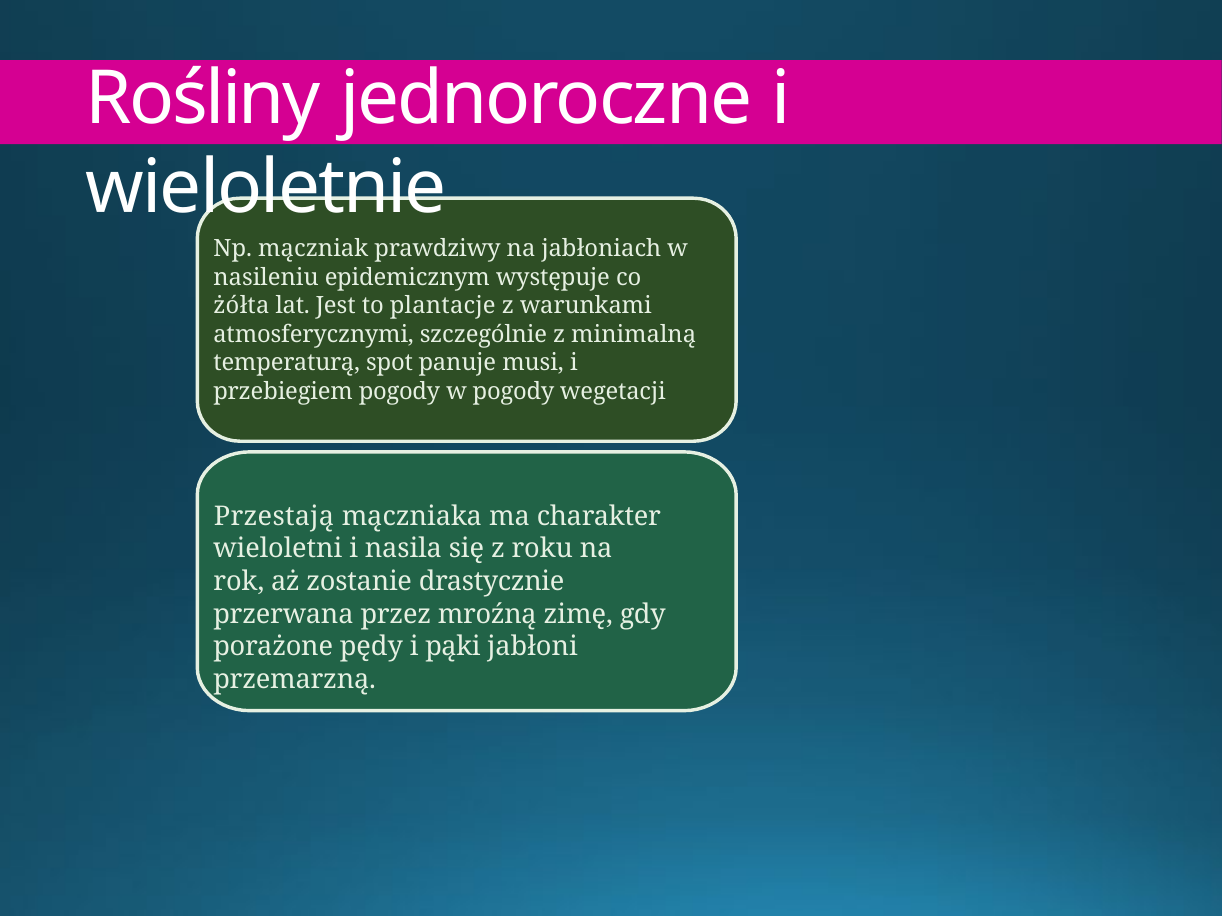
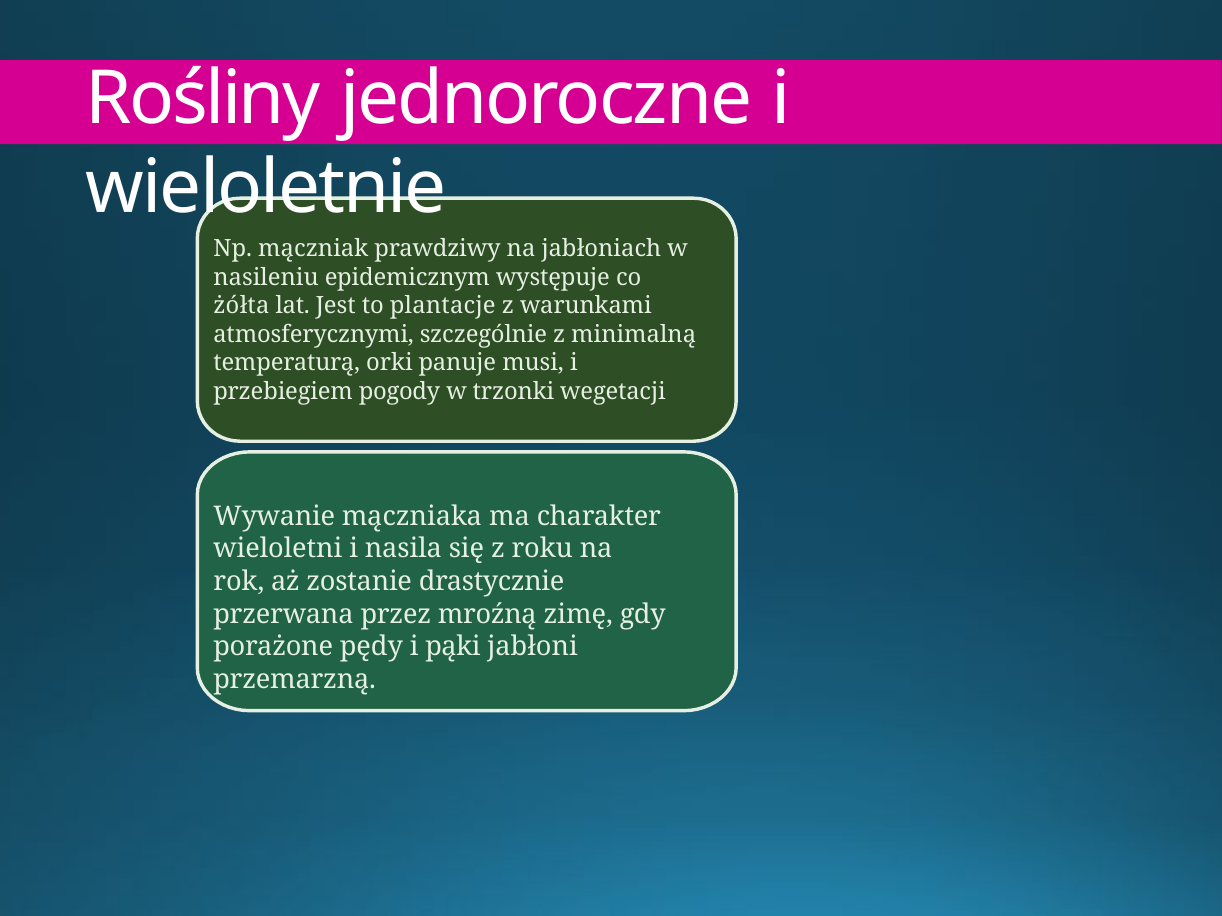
spot: spot -> orki
w pogody: pogody -> trzonki
Przestają: Przestają -> Wywanie
